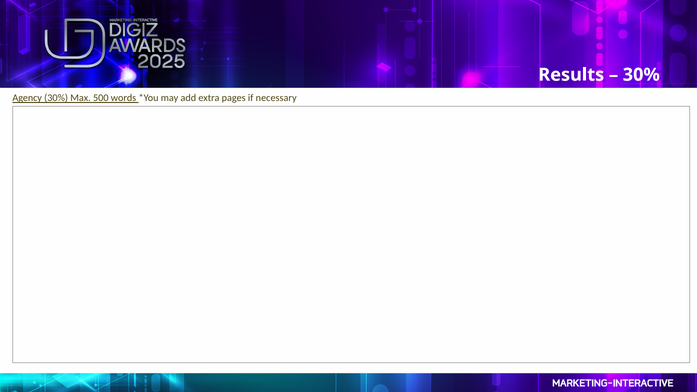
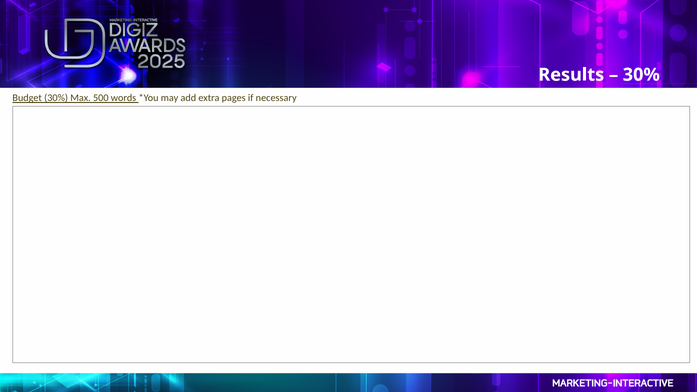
Agency: Agency -> Budget
